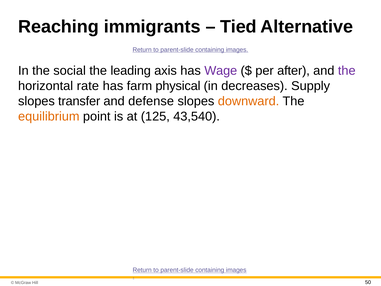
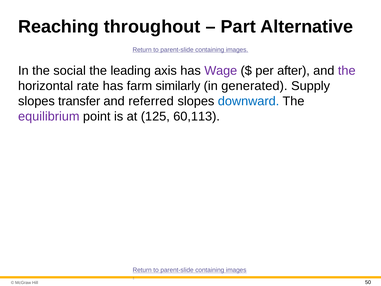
immigrants: immigrants -> throughout
Tied: Tied -> Part
physical: physical -> similarly
decreases: decreases -> generated
defense: defense -> referred
downward colour: orange -> blue
equilibrium colour: orange -> purple
43,540: 43,540 -> 60,113
